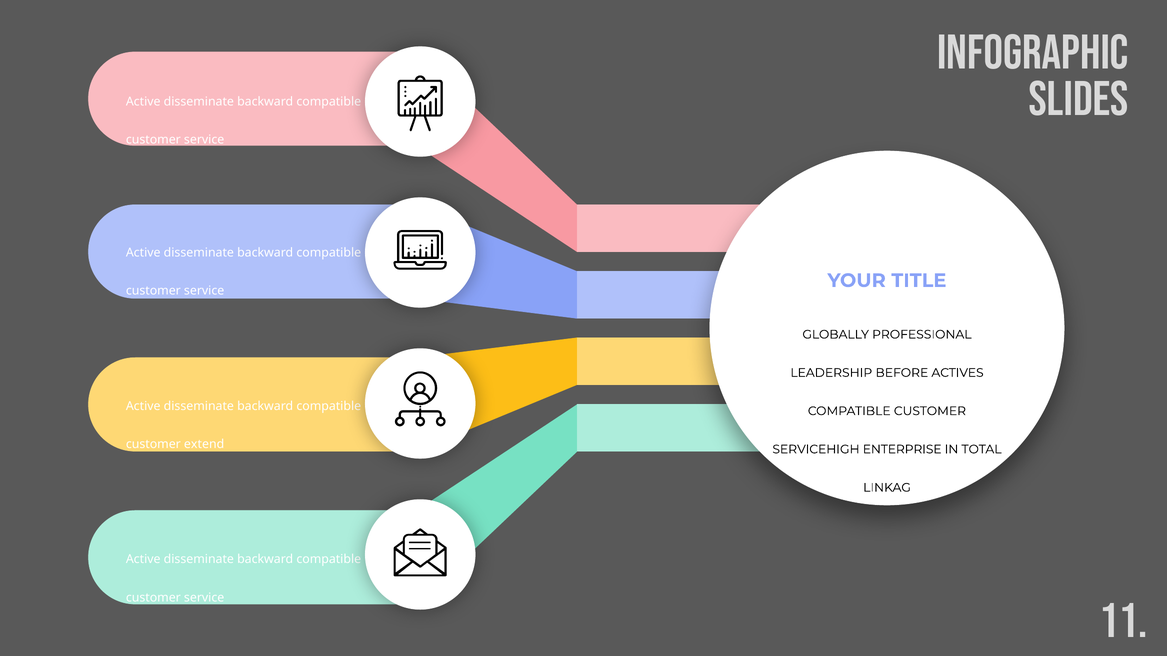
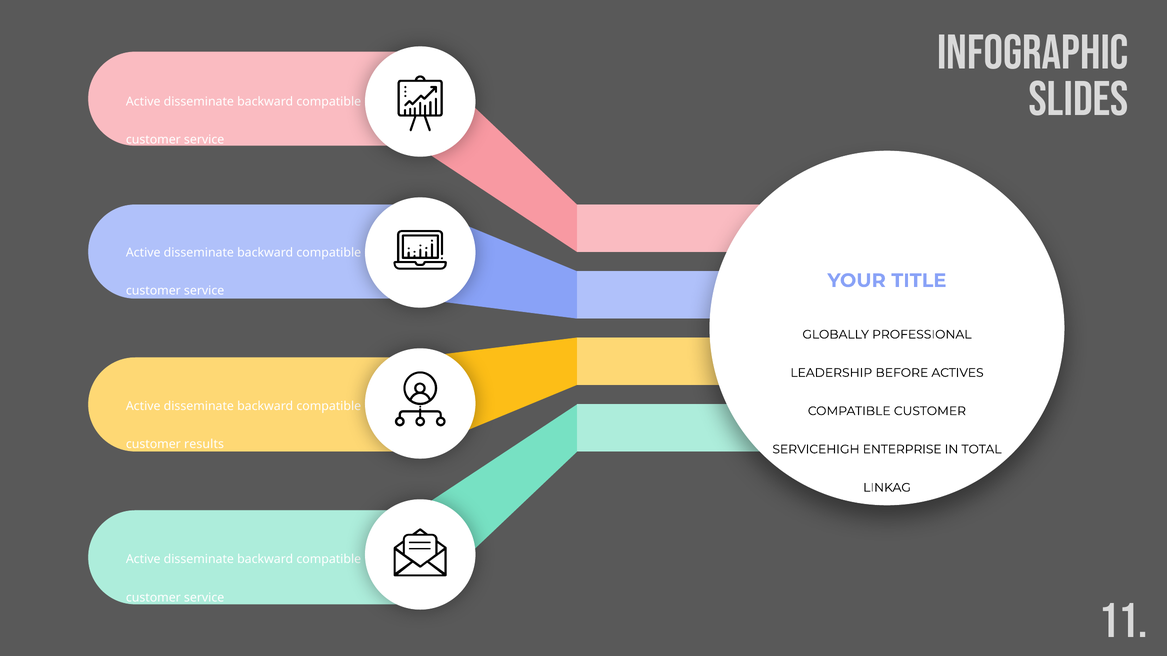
extend: extend -> results
